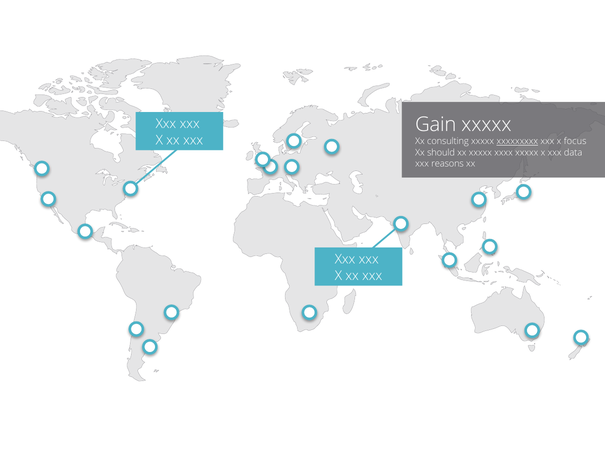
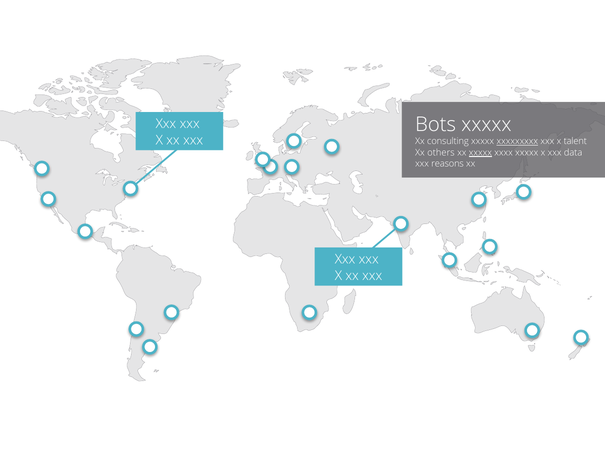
Gain: Gain -> Bots
focus: focus -> talent
should: should -> others
xxxxx at (480, 152) underline: none -> present
